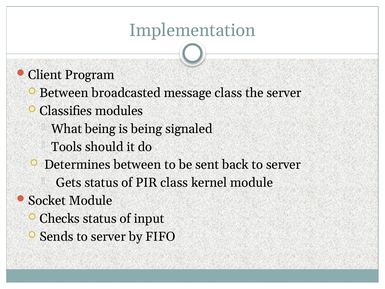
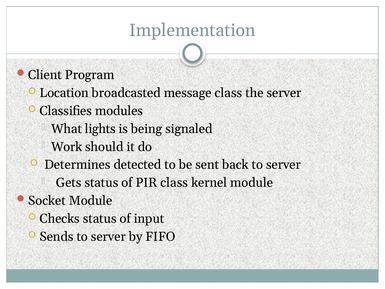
Between at (64, 93): Between -> Location
What being: being -> lights
Tools: Tools -> Work
Determines between: between -> detected
